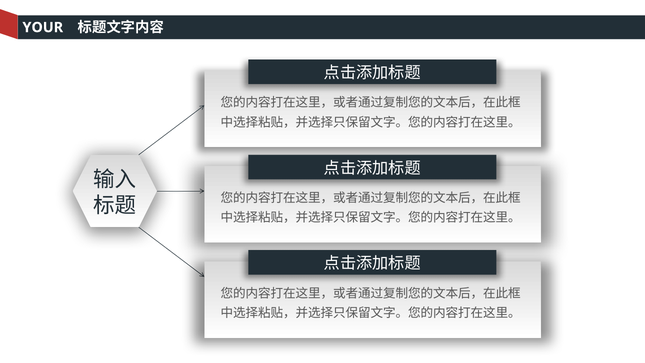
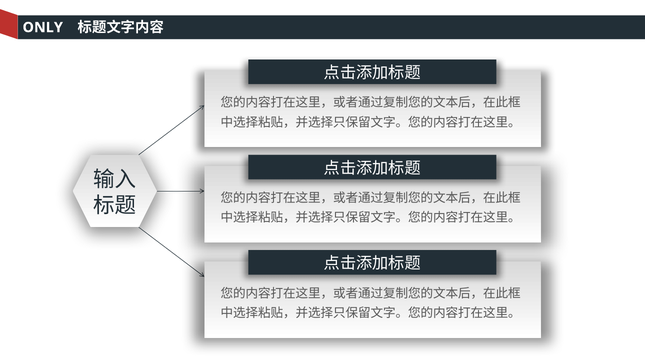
YOUR: YOUR -> ONLY
